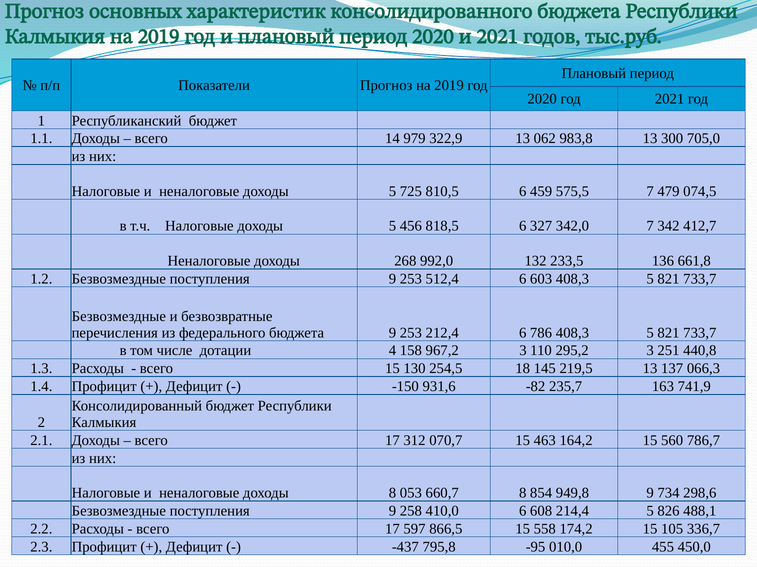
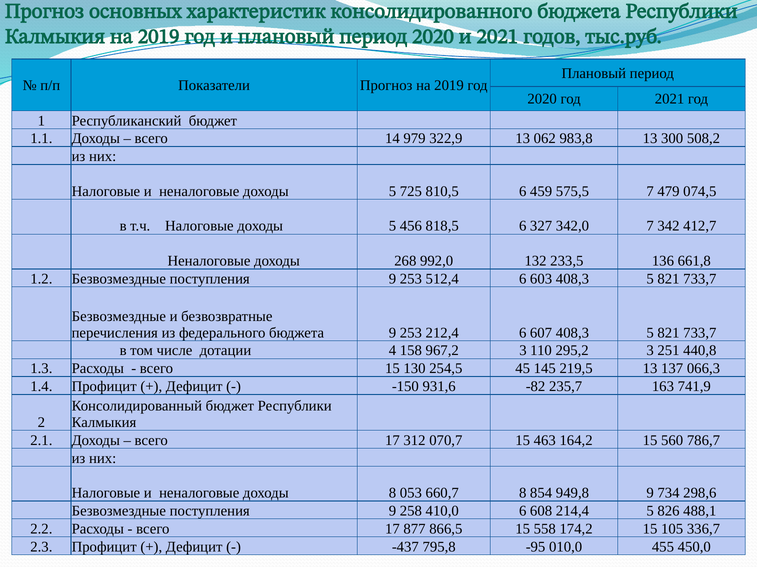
705,0: 705,0 -> 508,2
786: 786 -> 607
18: 18 -> 45
597: 597 -> 877
